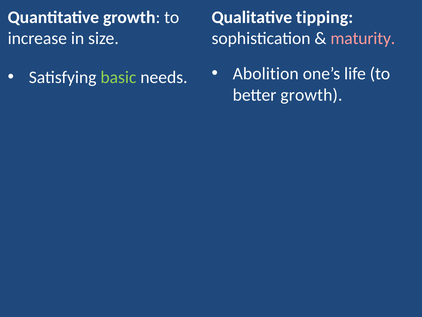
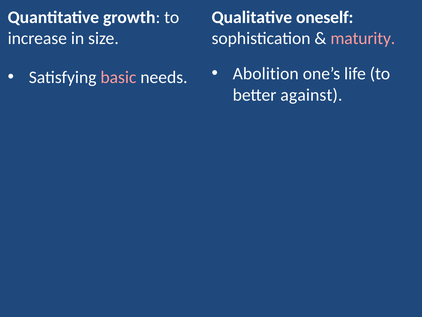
tipping: tipping -> oneself
basic colour: light green -> pink
better growth: growth -> against
